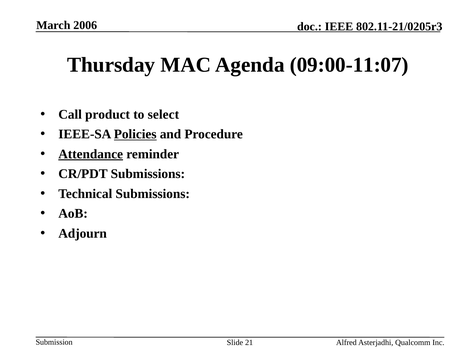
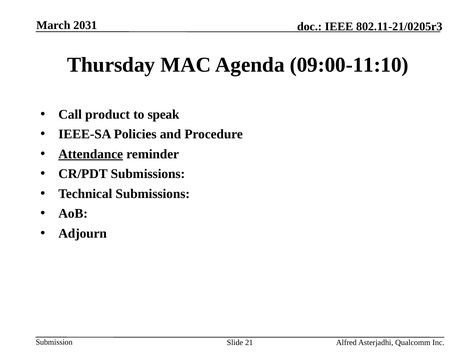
2006: 2006 -> 2031
09:00-11:07: 09:00-11:07 -> 09:00-11:10
select: select -> speak
Policies underline: present -> none
